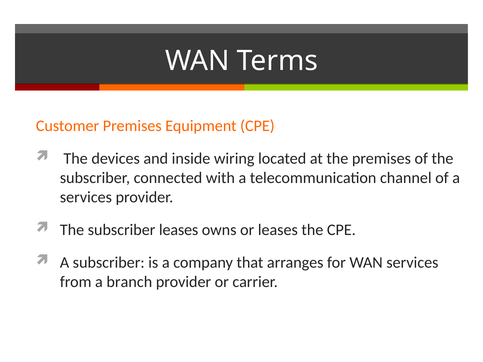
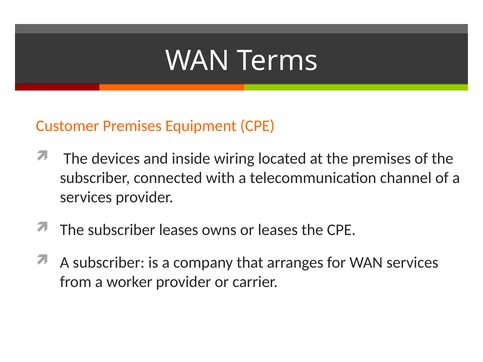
branch: branch -> worker
